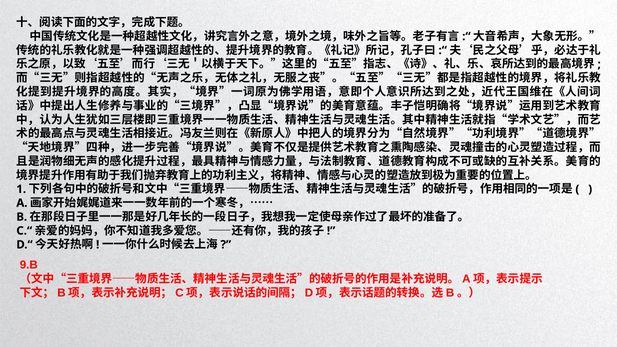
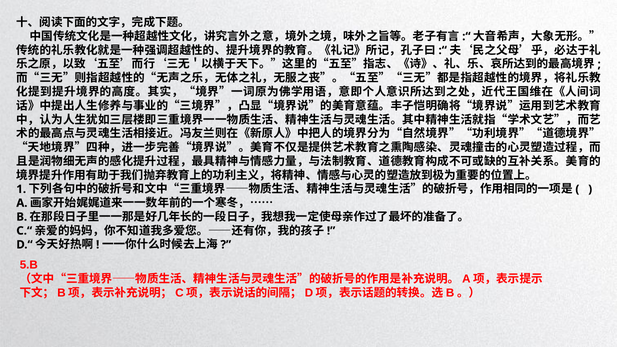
9.B: 9.B -> 5.B
